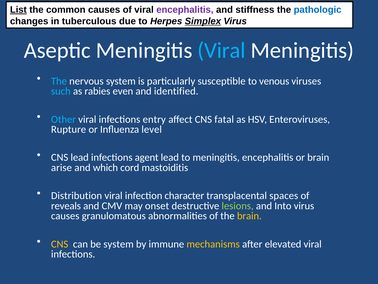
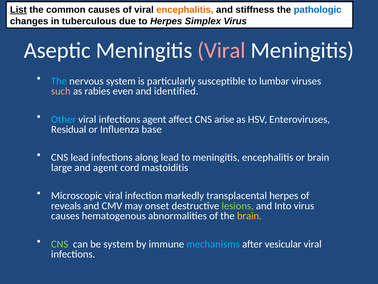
encephalitis at (185, 10) colour: purple -> orange
Simplex underline: present -> none
Viral at (222, 50) colour: light blue -> pink
venous: venous -> lumbar
such colour: light blue -> pink
infections entry: entry -> agent
fatal: fatal -> arise
Rupture: Rupture -> Residual
level: level -> base
agent: agent -> along
arise: arise -> large
and which: which -> agent
Distribution: Distribution -> Microscopic
character: character -> markedly
transplacental spaces: spaces -> herpes
granulomatous: granulomatous -> hematogenous
CNS at (60, 244) colour: yellow -> light green
mechanisms colour: yellow -> light blue
elevated: elevated -> vesicular
